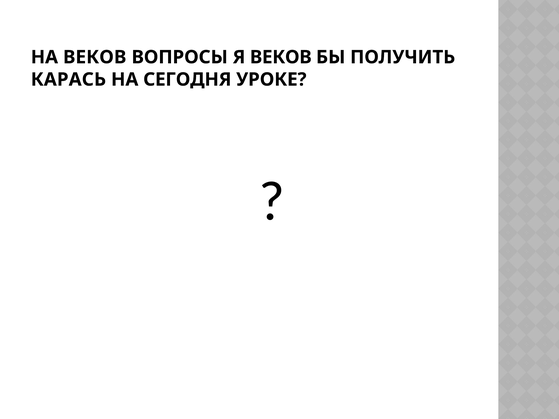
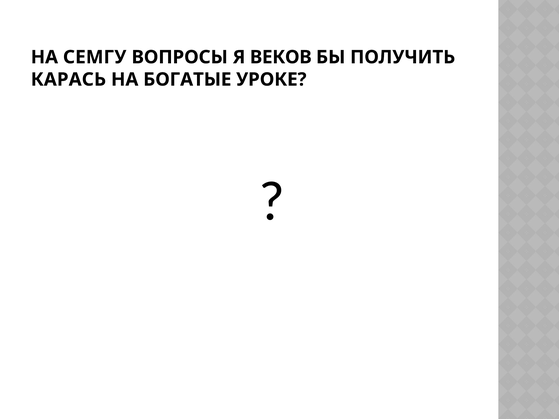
НА ВЕКОВ: ВЕКОВ -> СЕМГУ
СЕГОДНЯ: СЕГОДНЯ -> БОГАТЫЕ
